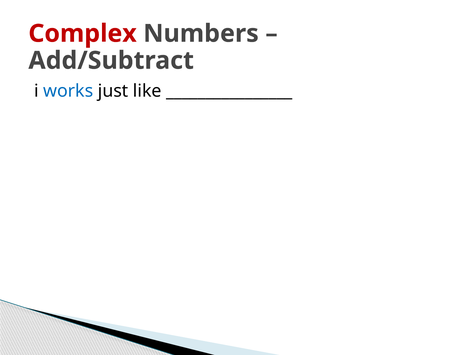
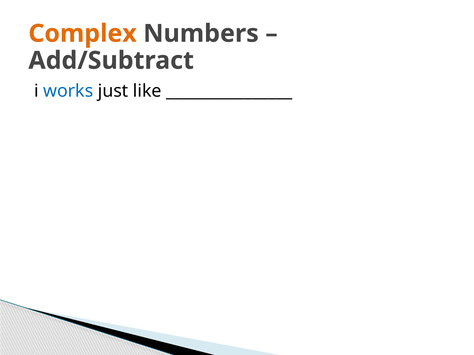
Complex colour: red -> orange
